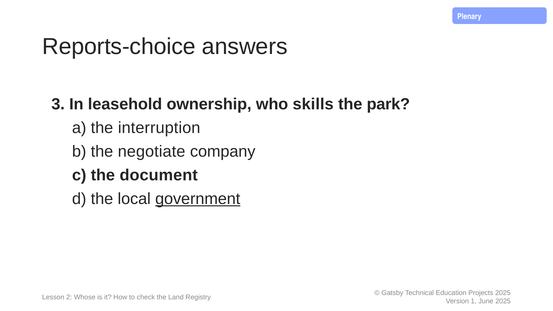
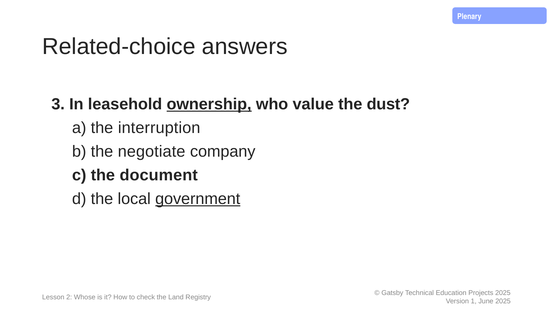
Reports-choice: Reports-choice -> Related-choice
ownership underline: none -> present
skills: skills -> value
park: park -> dust
